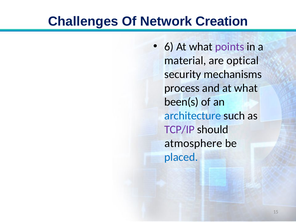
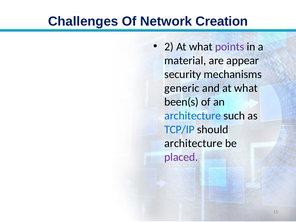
6: 6 -> 2
optical: optical -> appear
process: process -> generic
TCP/IP colour: purple -> blue
atmosphere at (193, 143): atmosphere -> architecture
placed colour: blue -> purple
